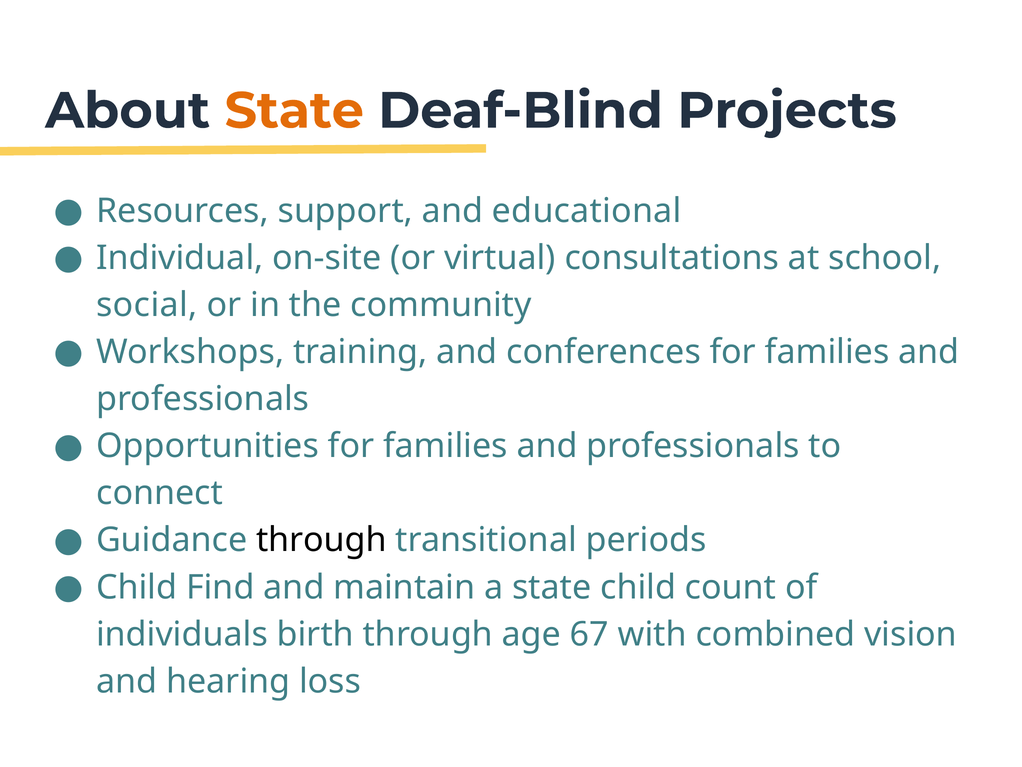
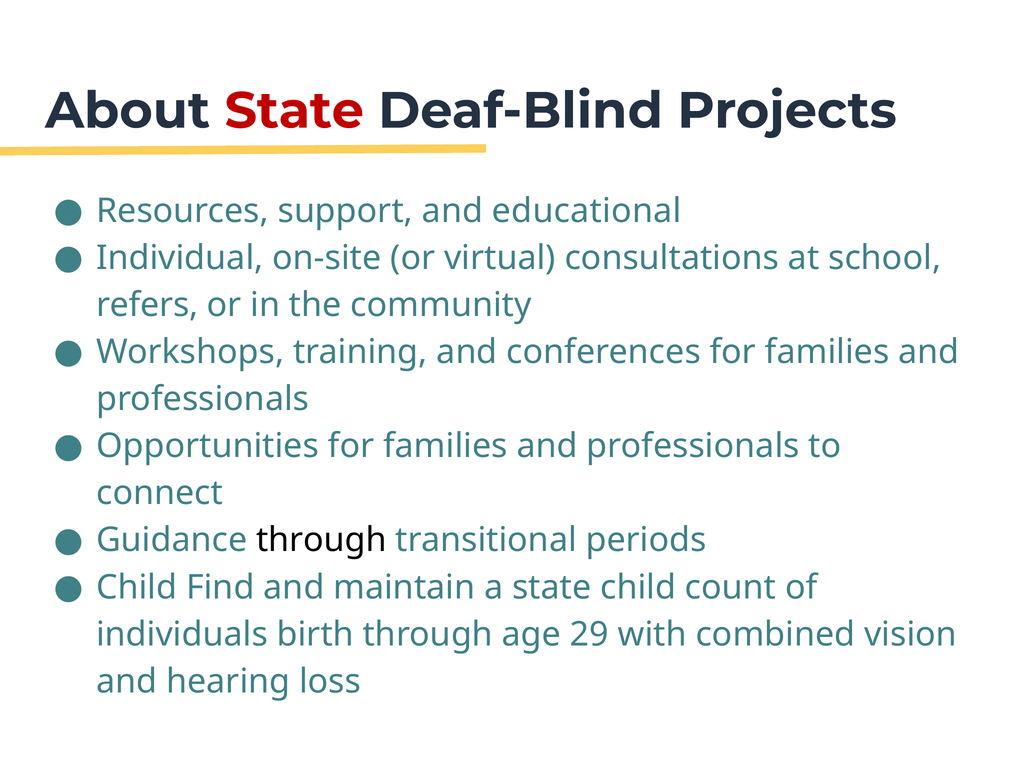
State at (294, 111) colour: orange -> red
social: social -> refers
67: 67 -> 29
